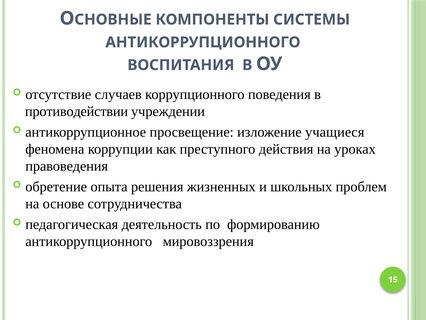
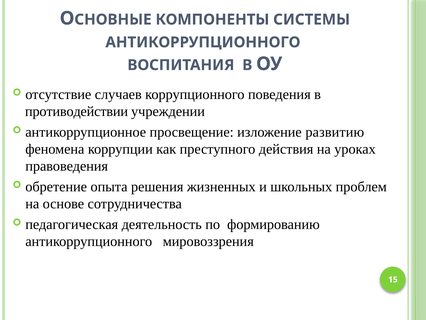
учащиеся: учащиеся -> развитию
